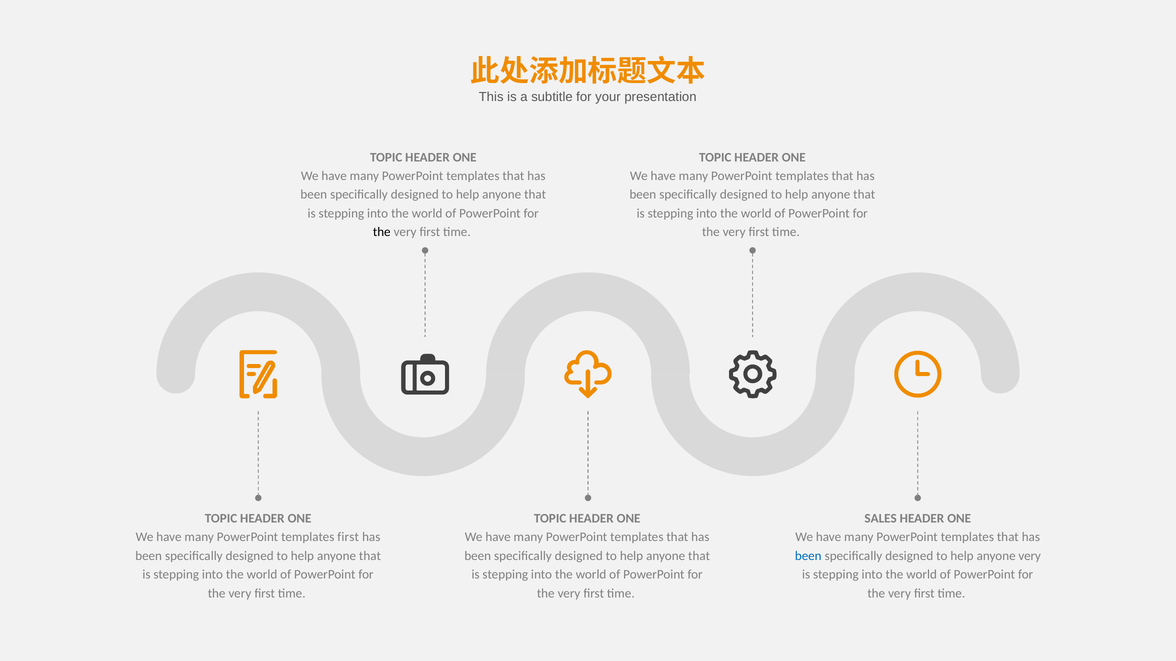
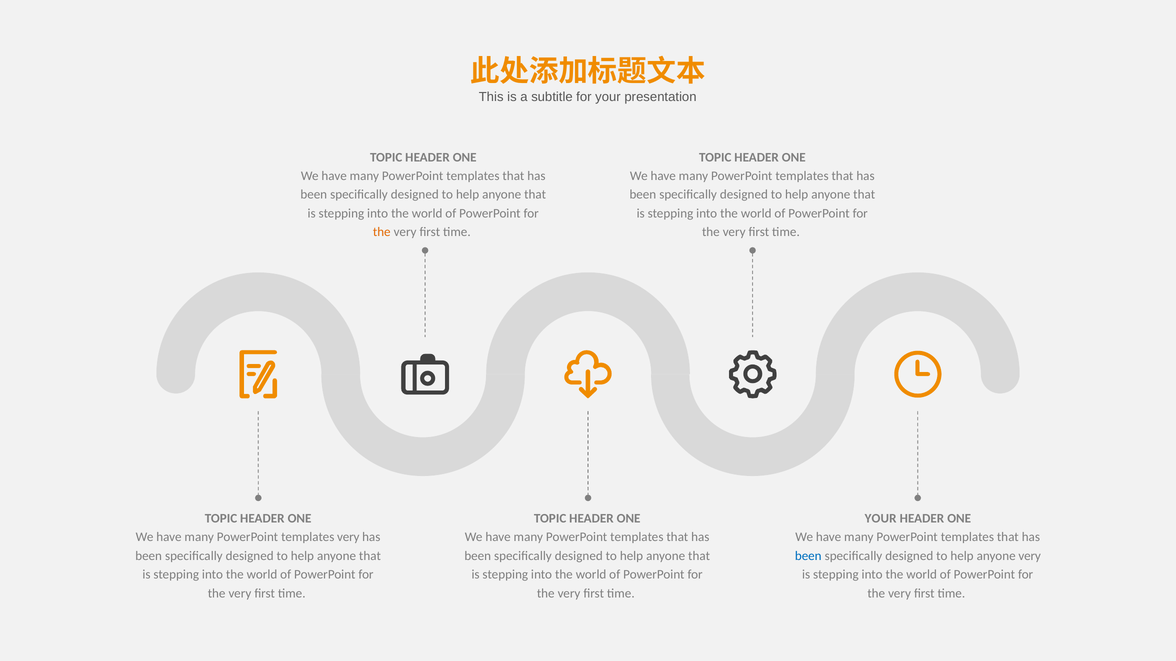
the at (382, 232) colour: black -> orange
SALES at (881, 518): SALES -> YOUR
templates first: first -> very
